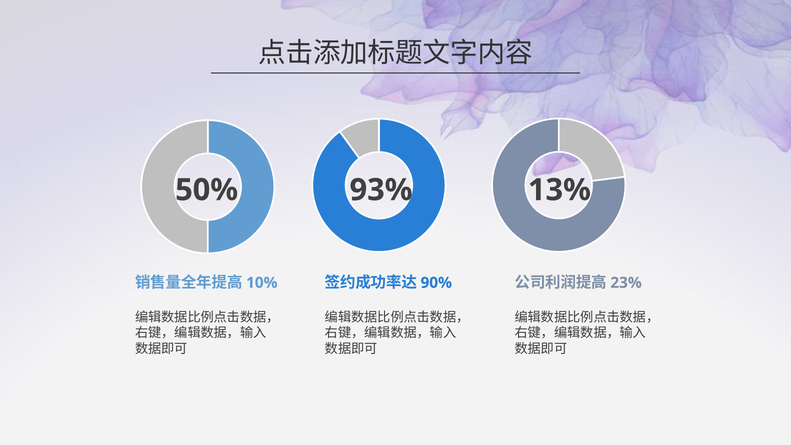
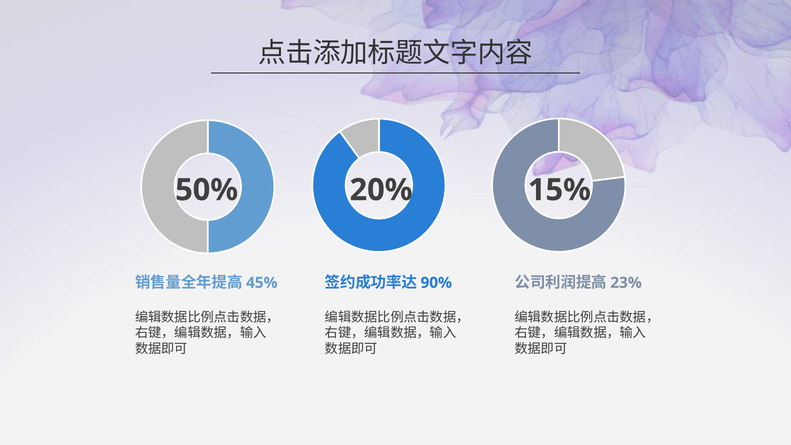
93%: 93% -> 20%
13%: 13% -> 15%
10%: 10% -> 45%
